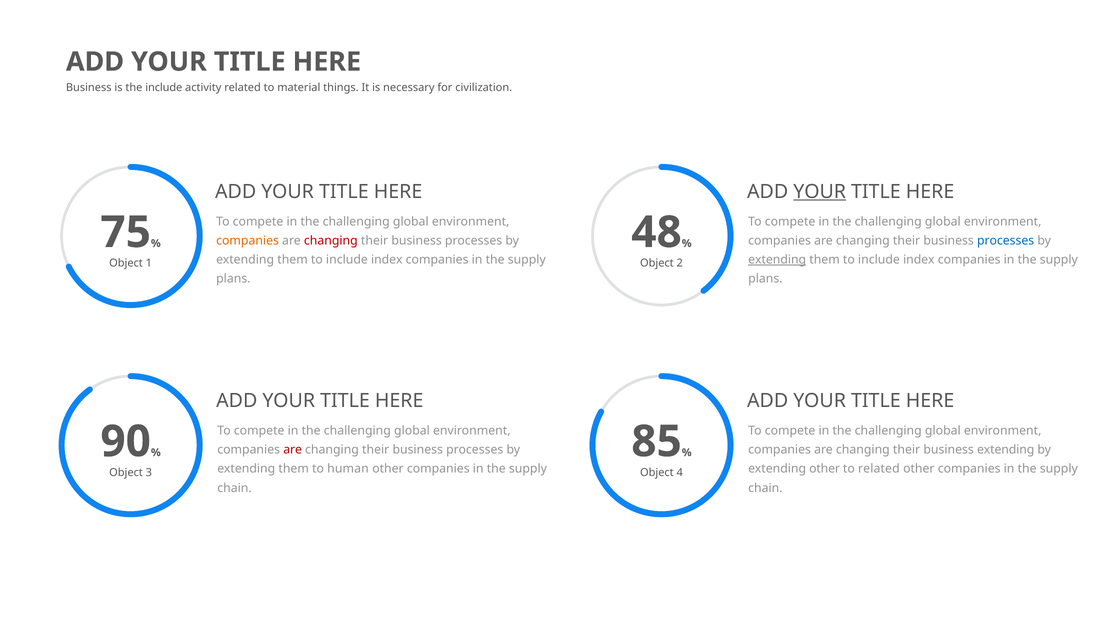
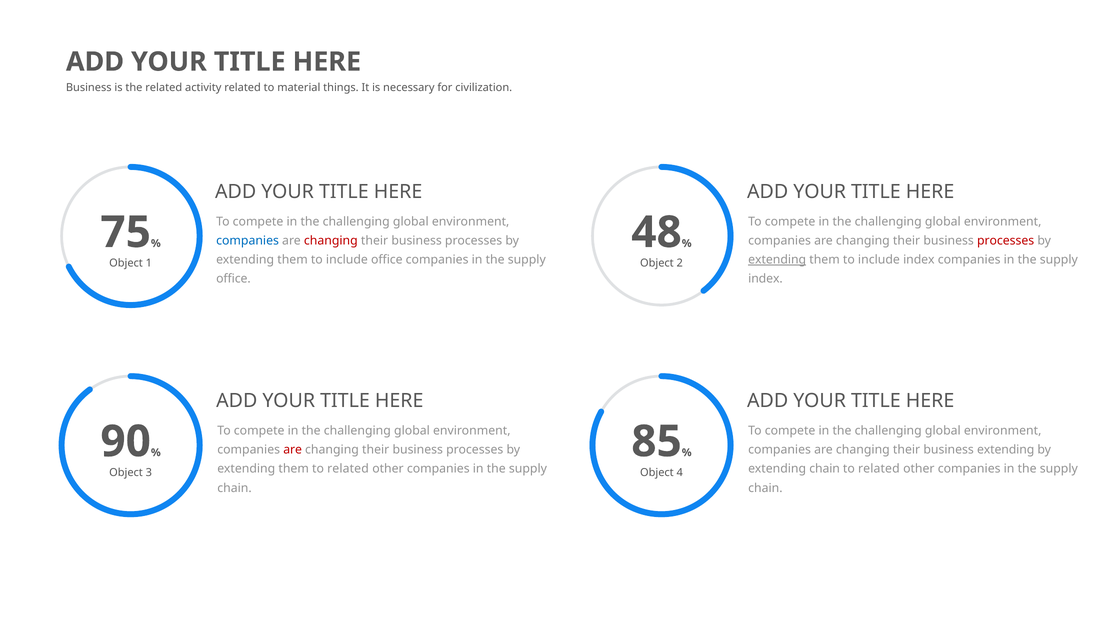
the include: include -> related
YOUR at (820, 192) underline: present -> none
companies at (248, 240) colour: orange -> blue
processes at (1006, 240) colour: blue -> red
index at (387, 260): index -> office
plans at (233, 279): plans -> office
plans at (765, 279): plans -> index
them to human: human -> related
extending other: other -> chain
